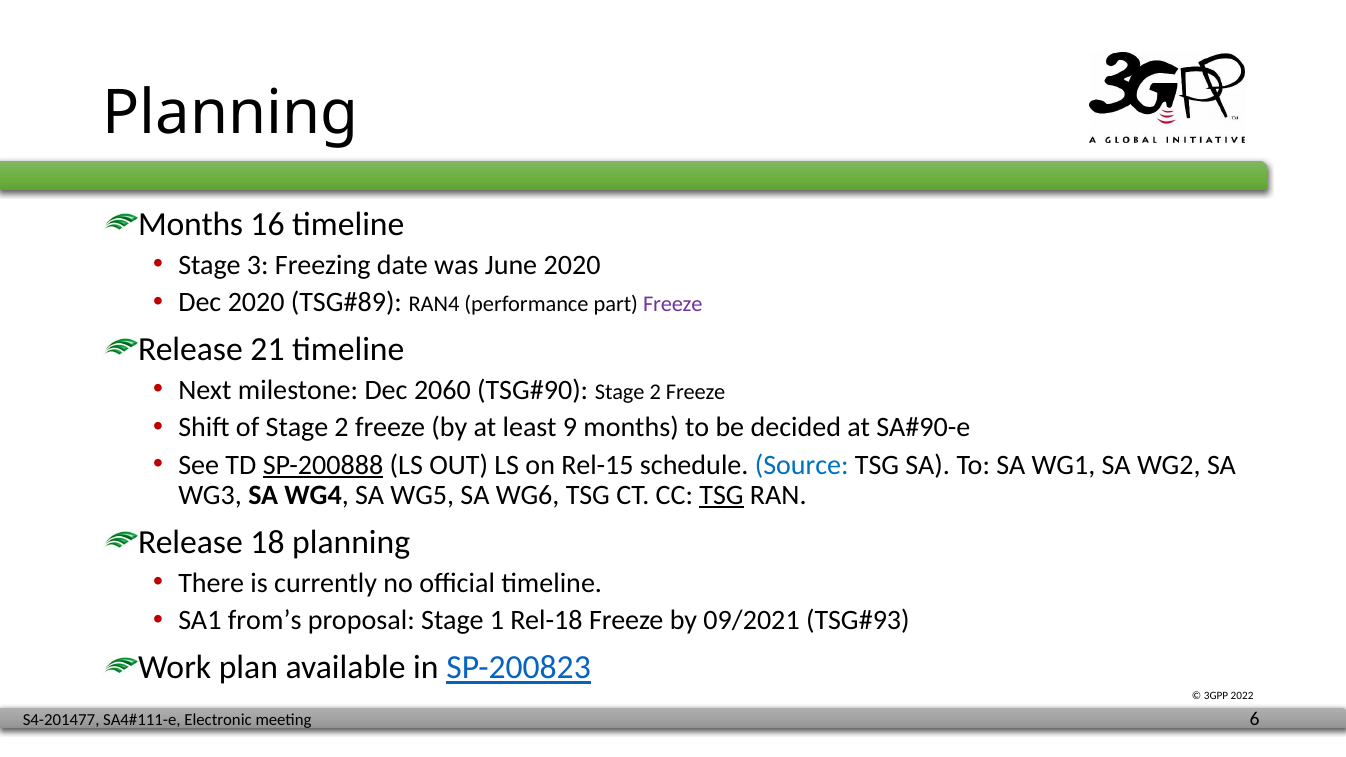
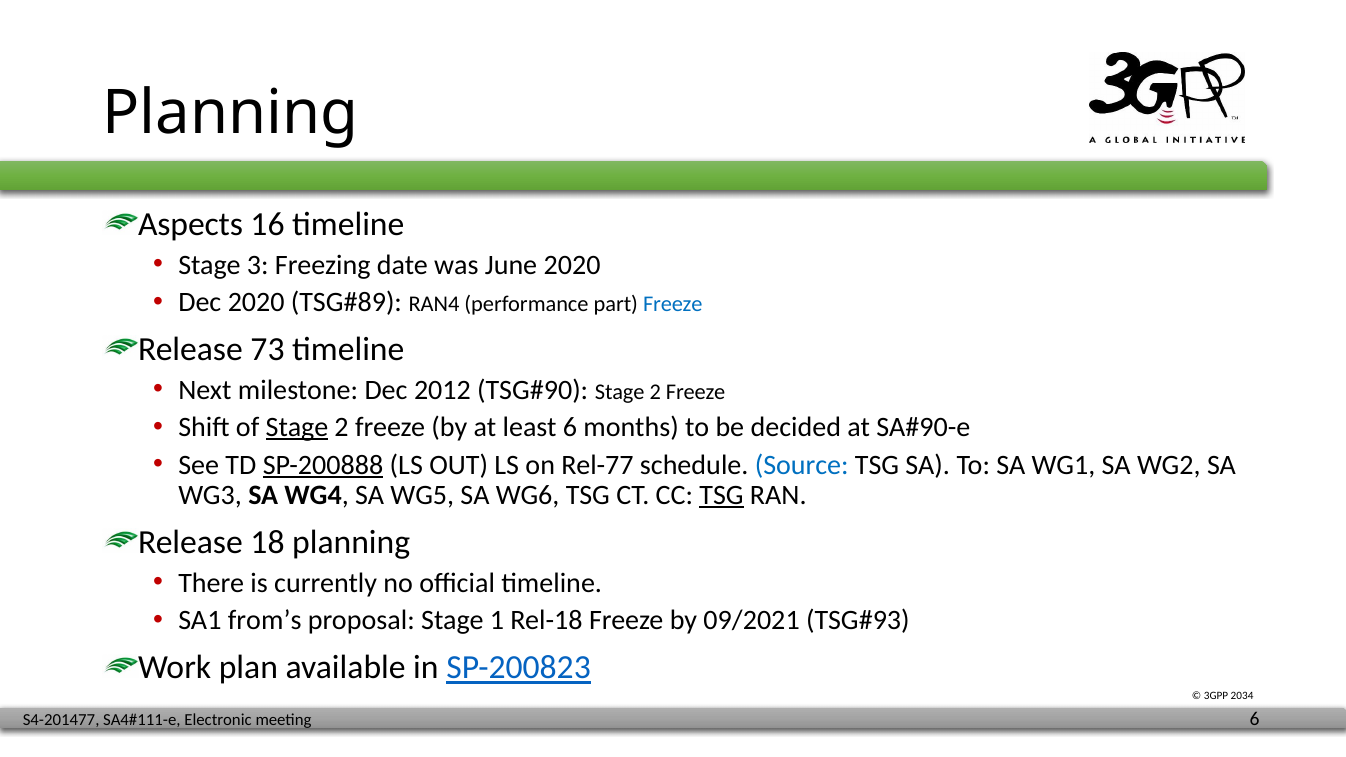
Months at (191, 225): Months -> Aspects
Freeze at (673, 304) colour: purple -> blue
21: 21 -> 73
2060: 2060 -> 2012
Stage at (297, 427) underline: none -> present
least 9: 9 -> 6
Rel-15: Rel-15 -> Rel-77
2022: 2022 -> 2034
